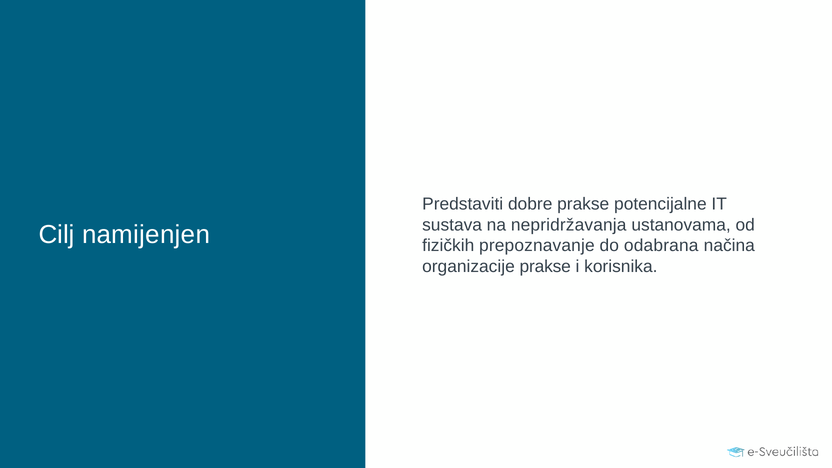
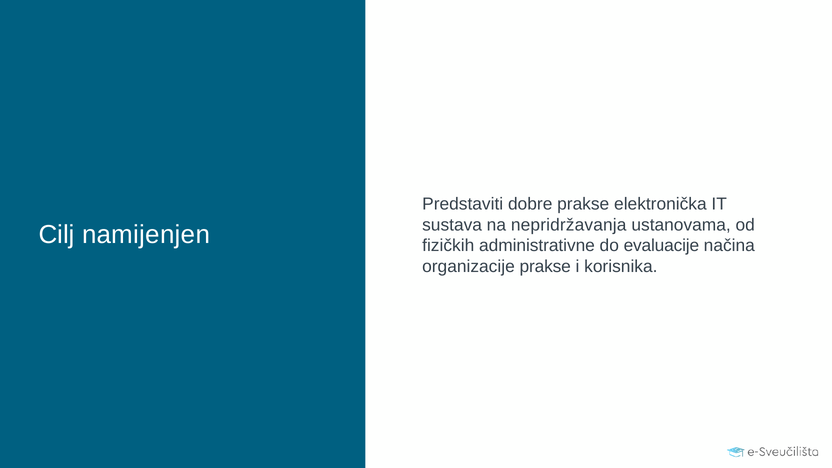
potencijalne: potencijalne -> elektronička
prepoznavanje: prepoznavanje -> administrativne
odabrana: odabrana -> evaluacije
